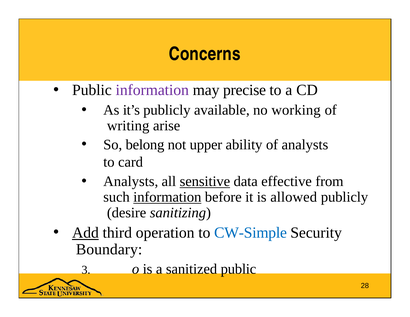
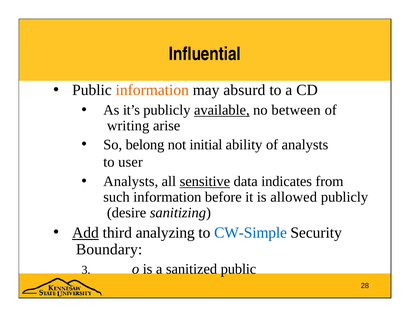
Concerns: Concerns -> Influential
information at (152, 90) colour: purple -> orange
precise: precise -> absurd
available underline: none -> present
working: working -> between
upper: upper -> initial
card: card -> user
effective: effective -> indicates
information at (167, 197) underline: present -> none
operation: operation -> analyzing
